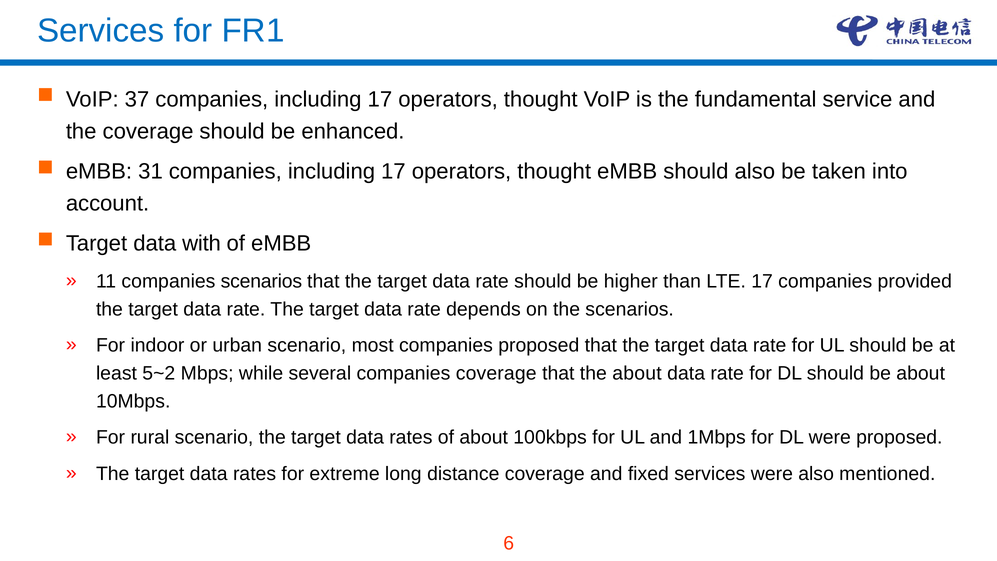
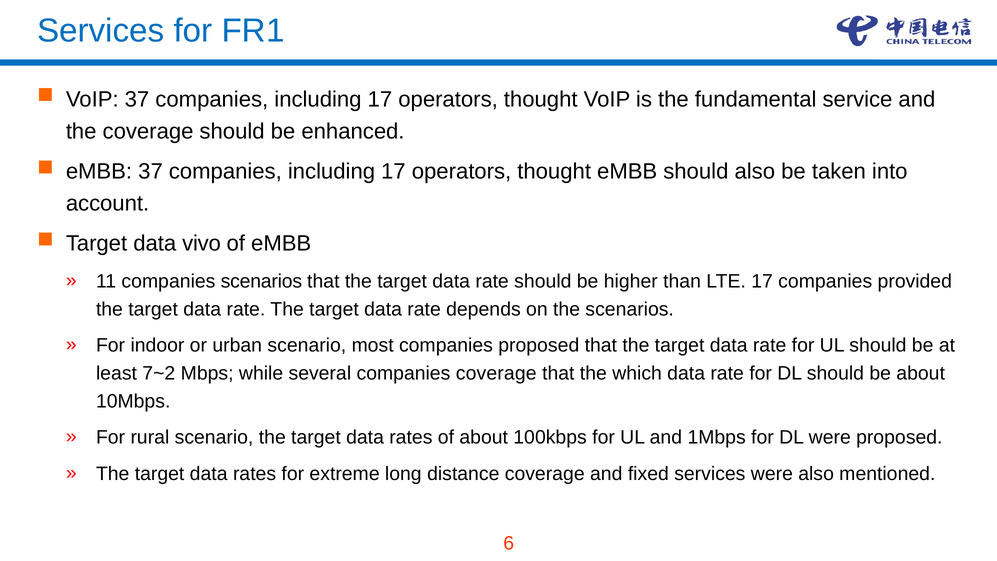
eMBB 31: 31 -> 37
with: with -> vivo
5~2: 5~2 -> 7~2
the about: about -> which
